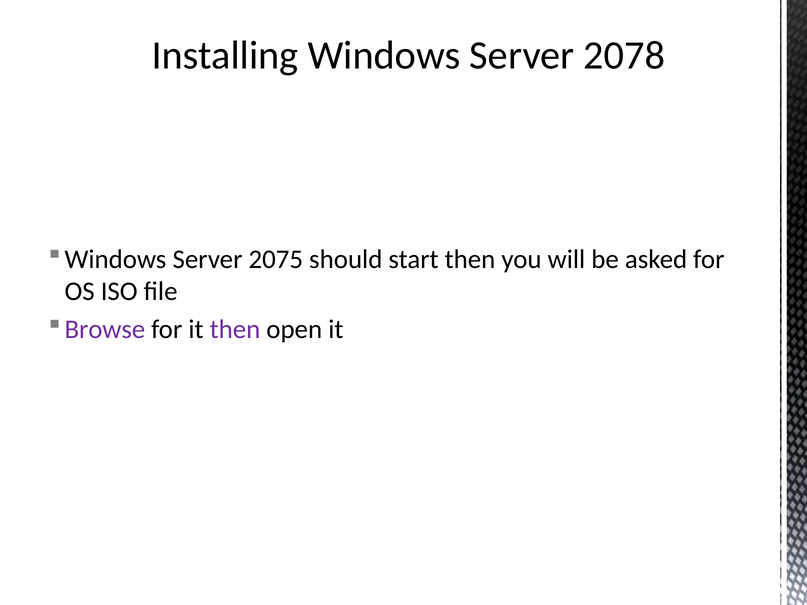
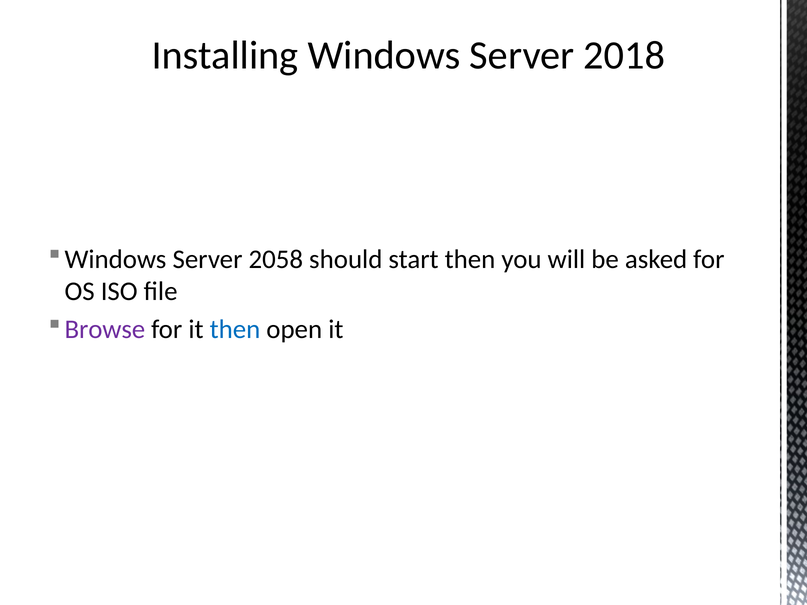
2078: 2078 -> 2018
2075: 2075 -> 2058
then at (235, 329) colour: purple -> blue
